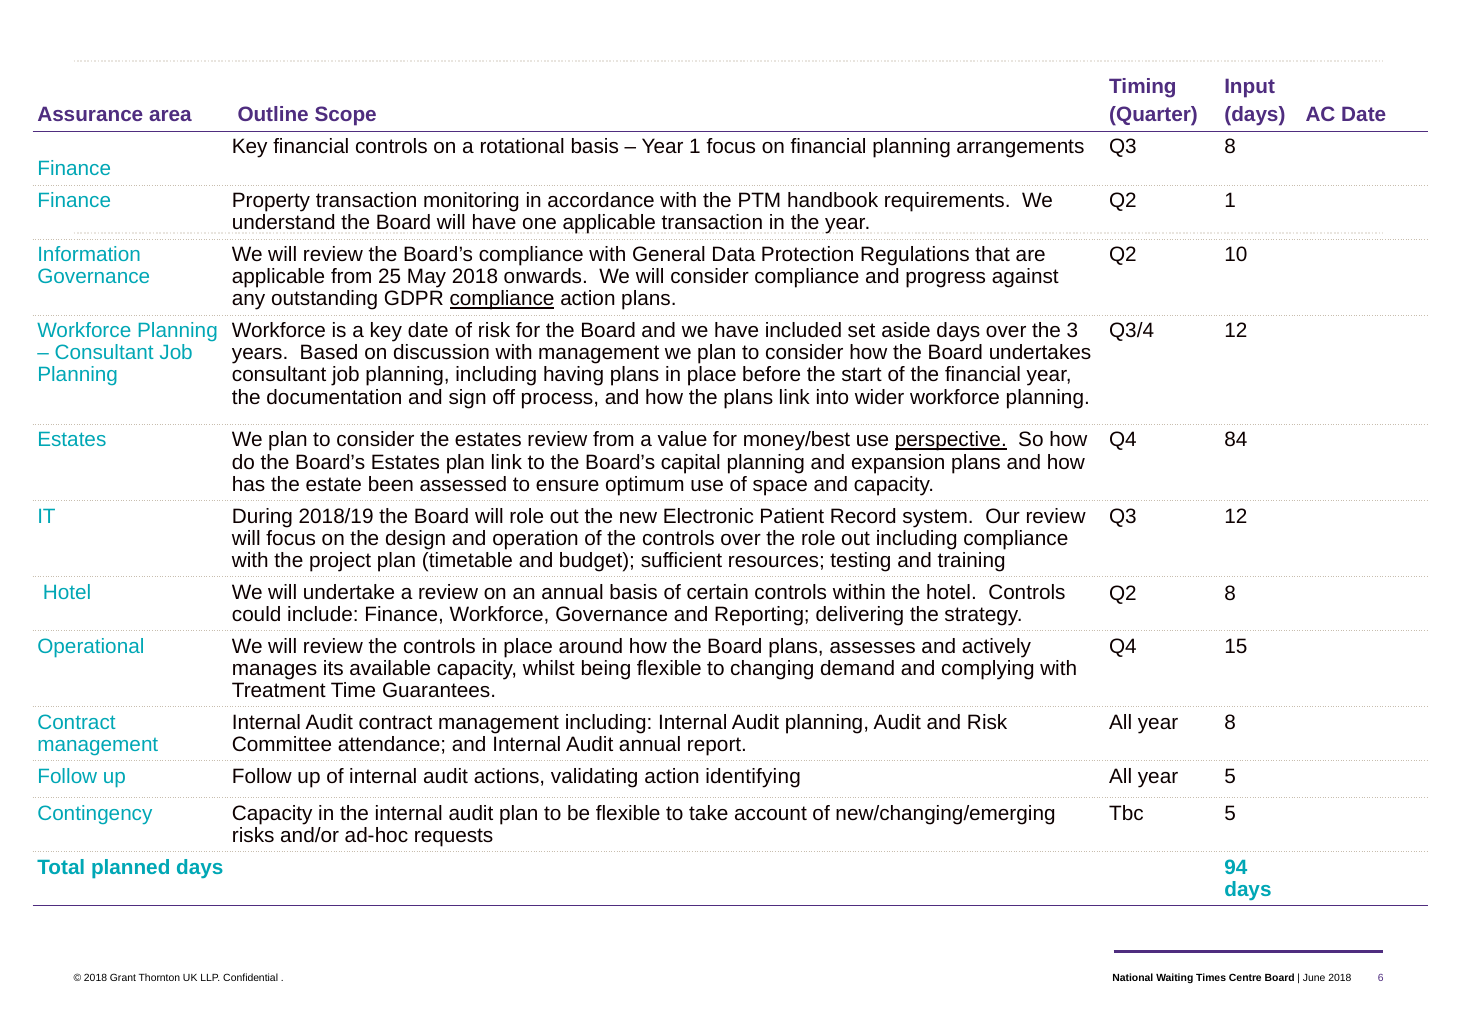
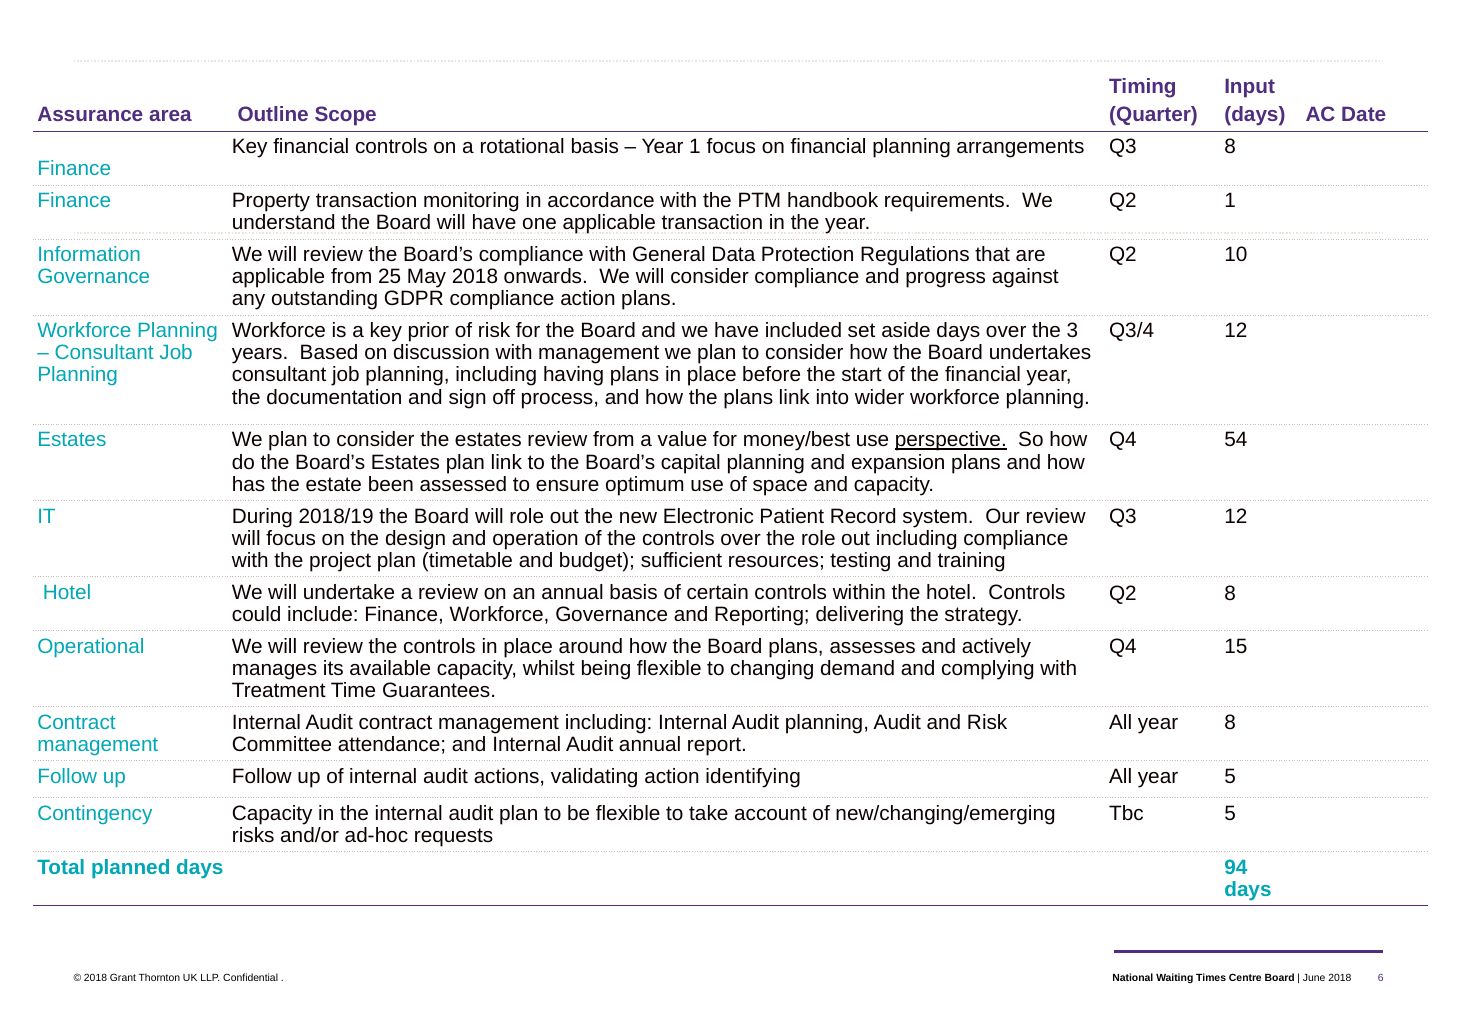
compliance at (502, 299) underline: present -> none
key date: date -> prior
84: 84 -> 54
